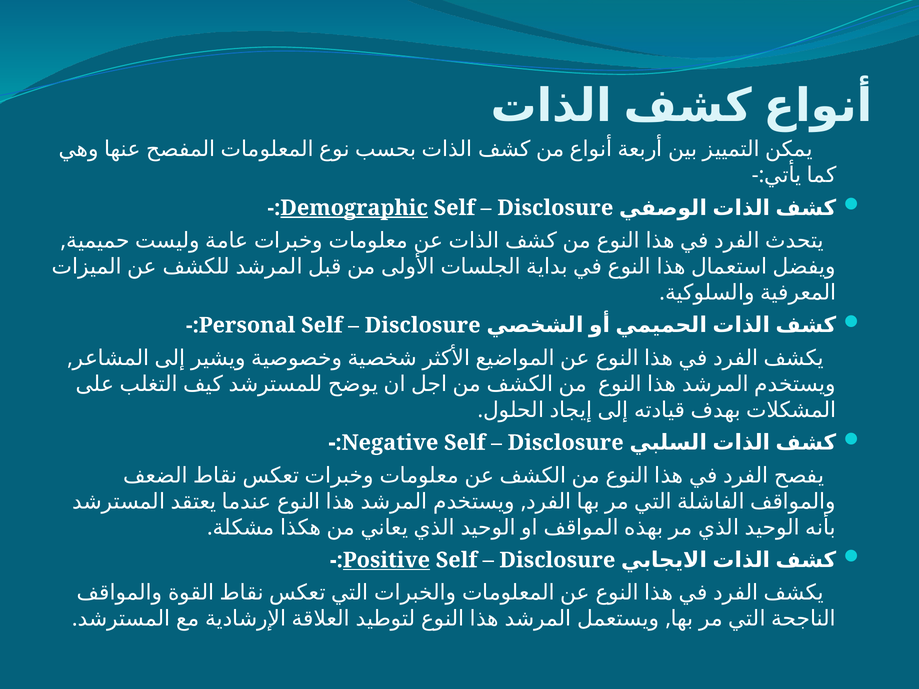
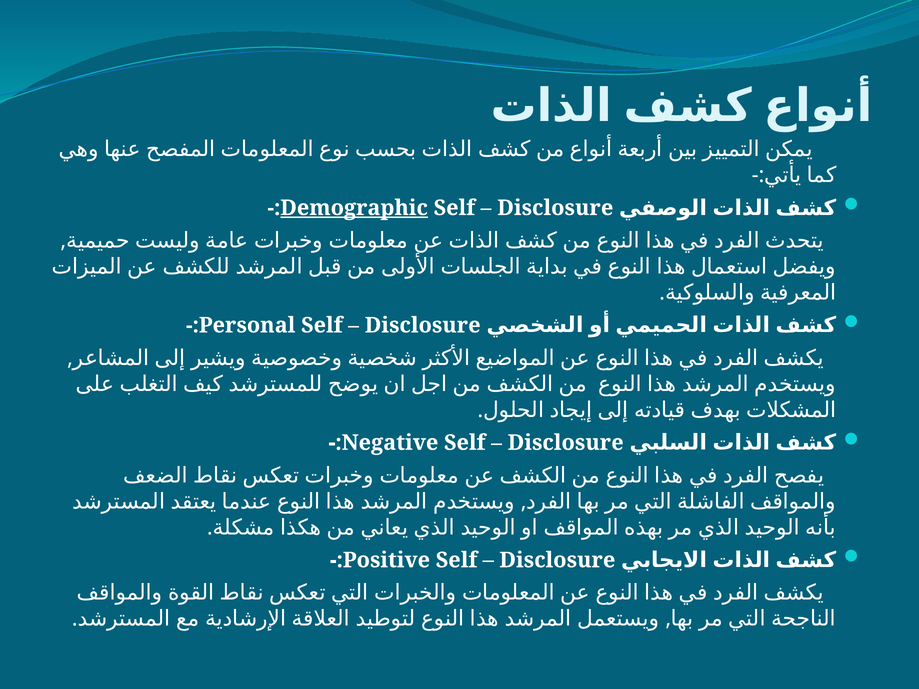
Positive underline: present -> none
